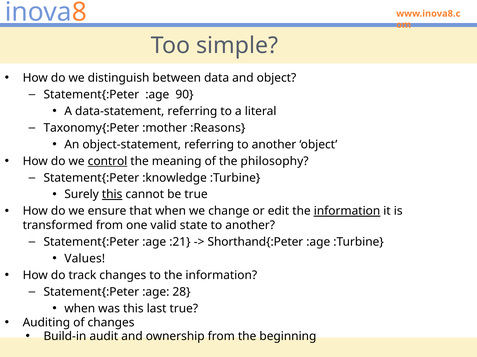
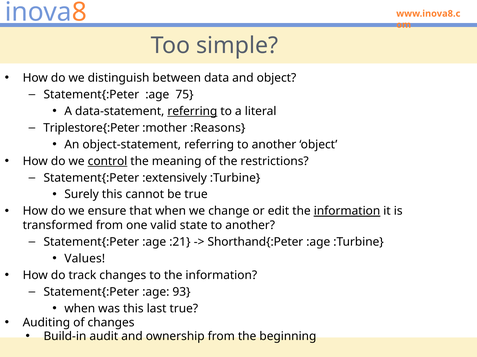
90: 90 -> 75
referring at (192, 111) underline: none -> present
Taxonomy{:Peter: Taxonomy{:Peter -> Triplestore{:Peter
philosophy: philosophy -> restrictions
:knowledge: :knowledge -> :extensively
this at (112, 195) underline: present -> none
28: 28 -> 93
